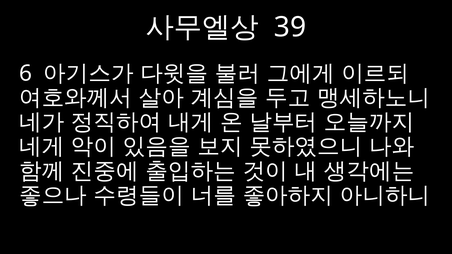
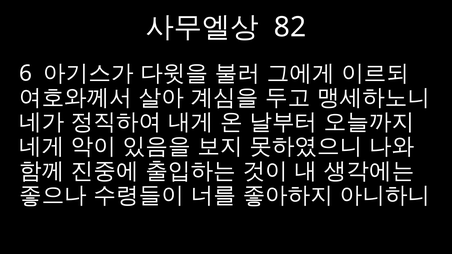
39: 39 -> 82
